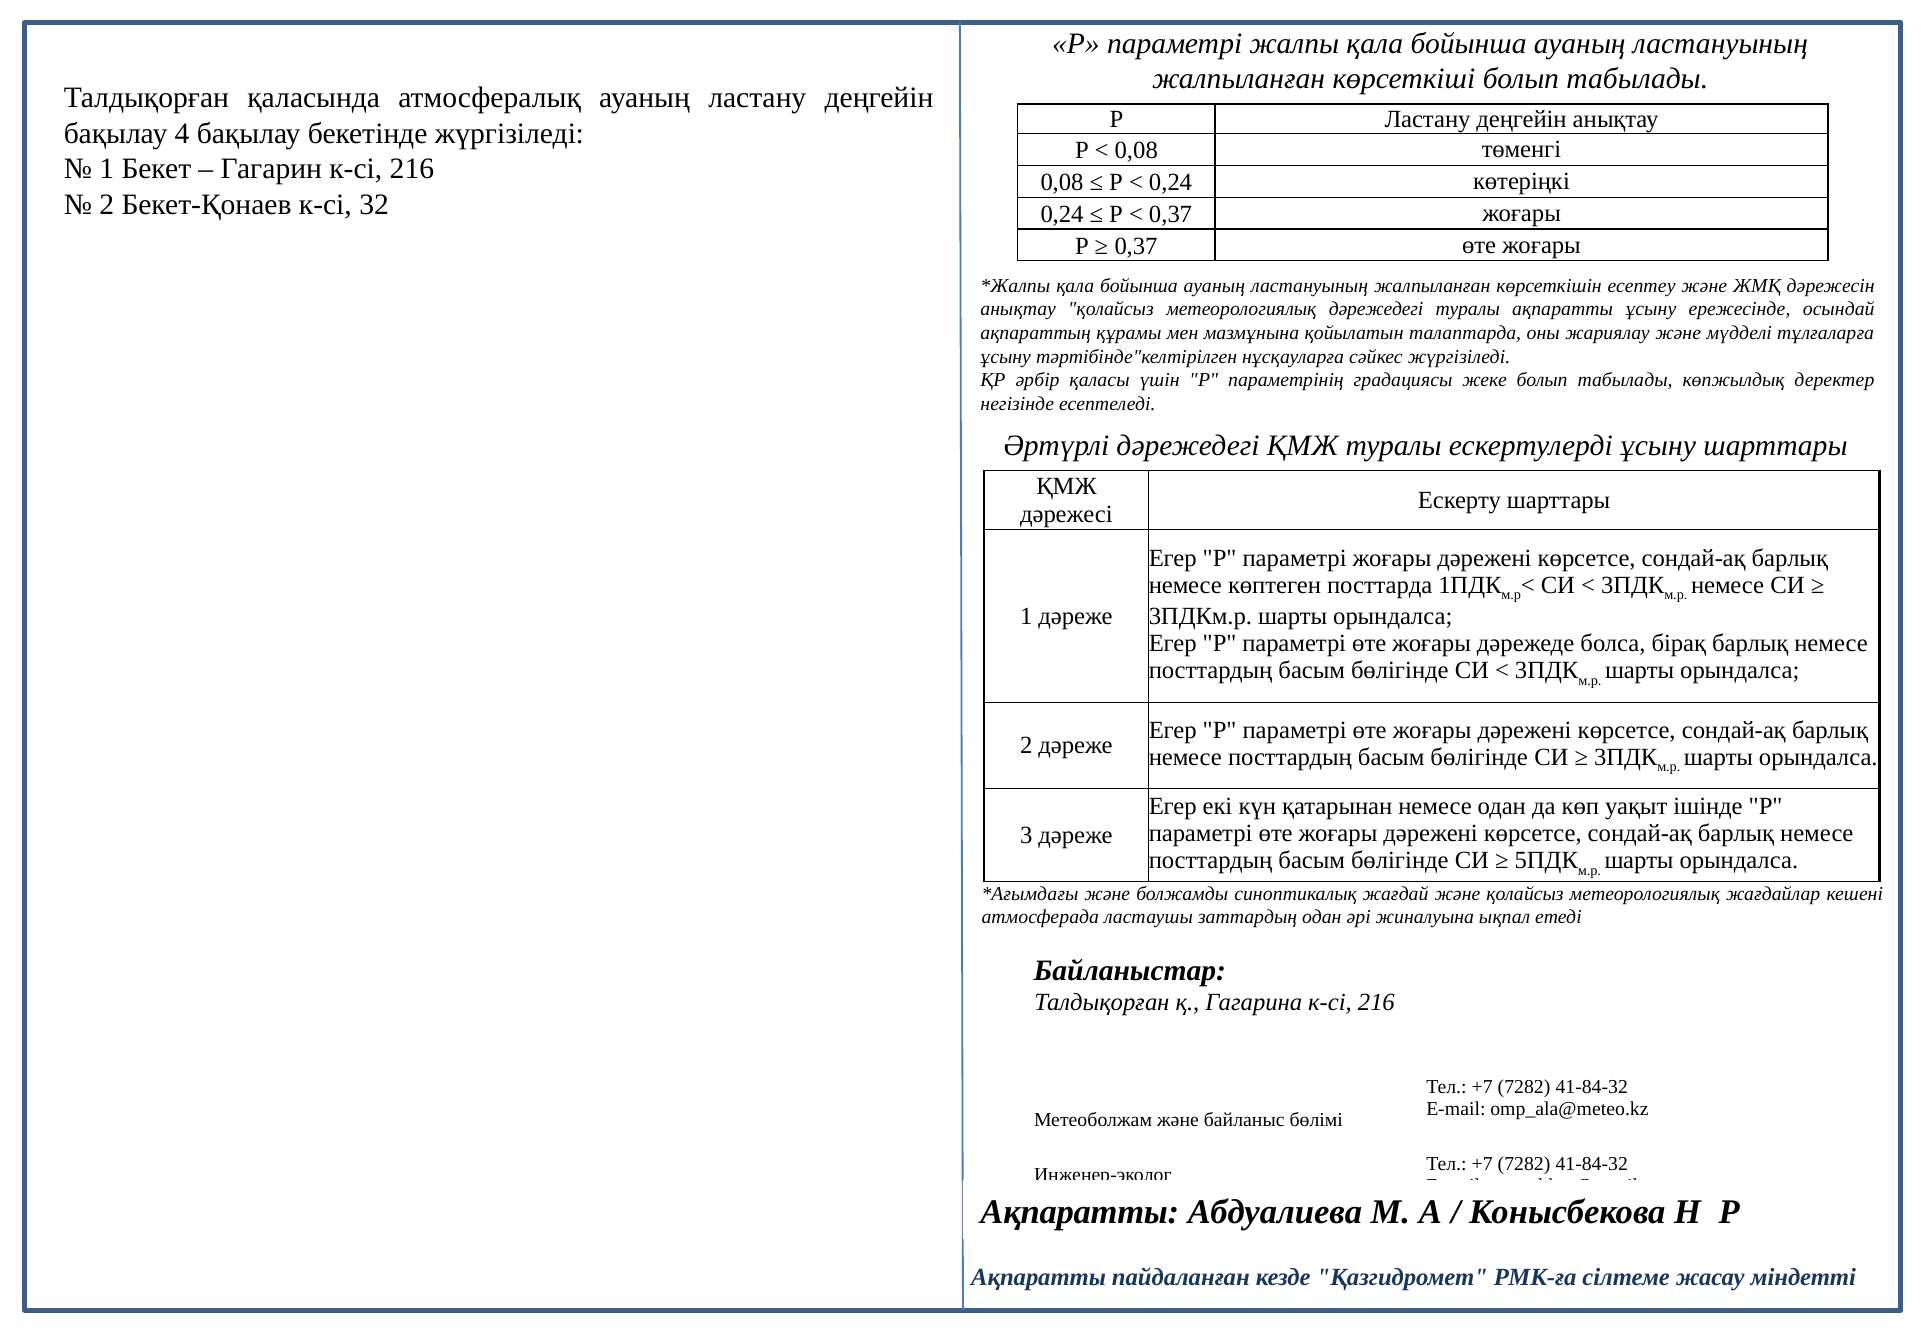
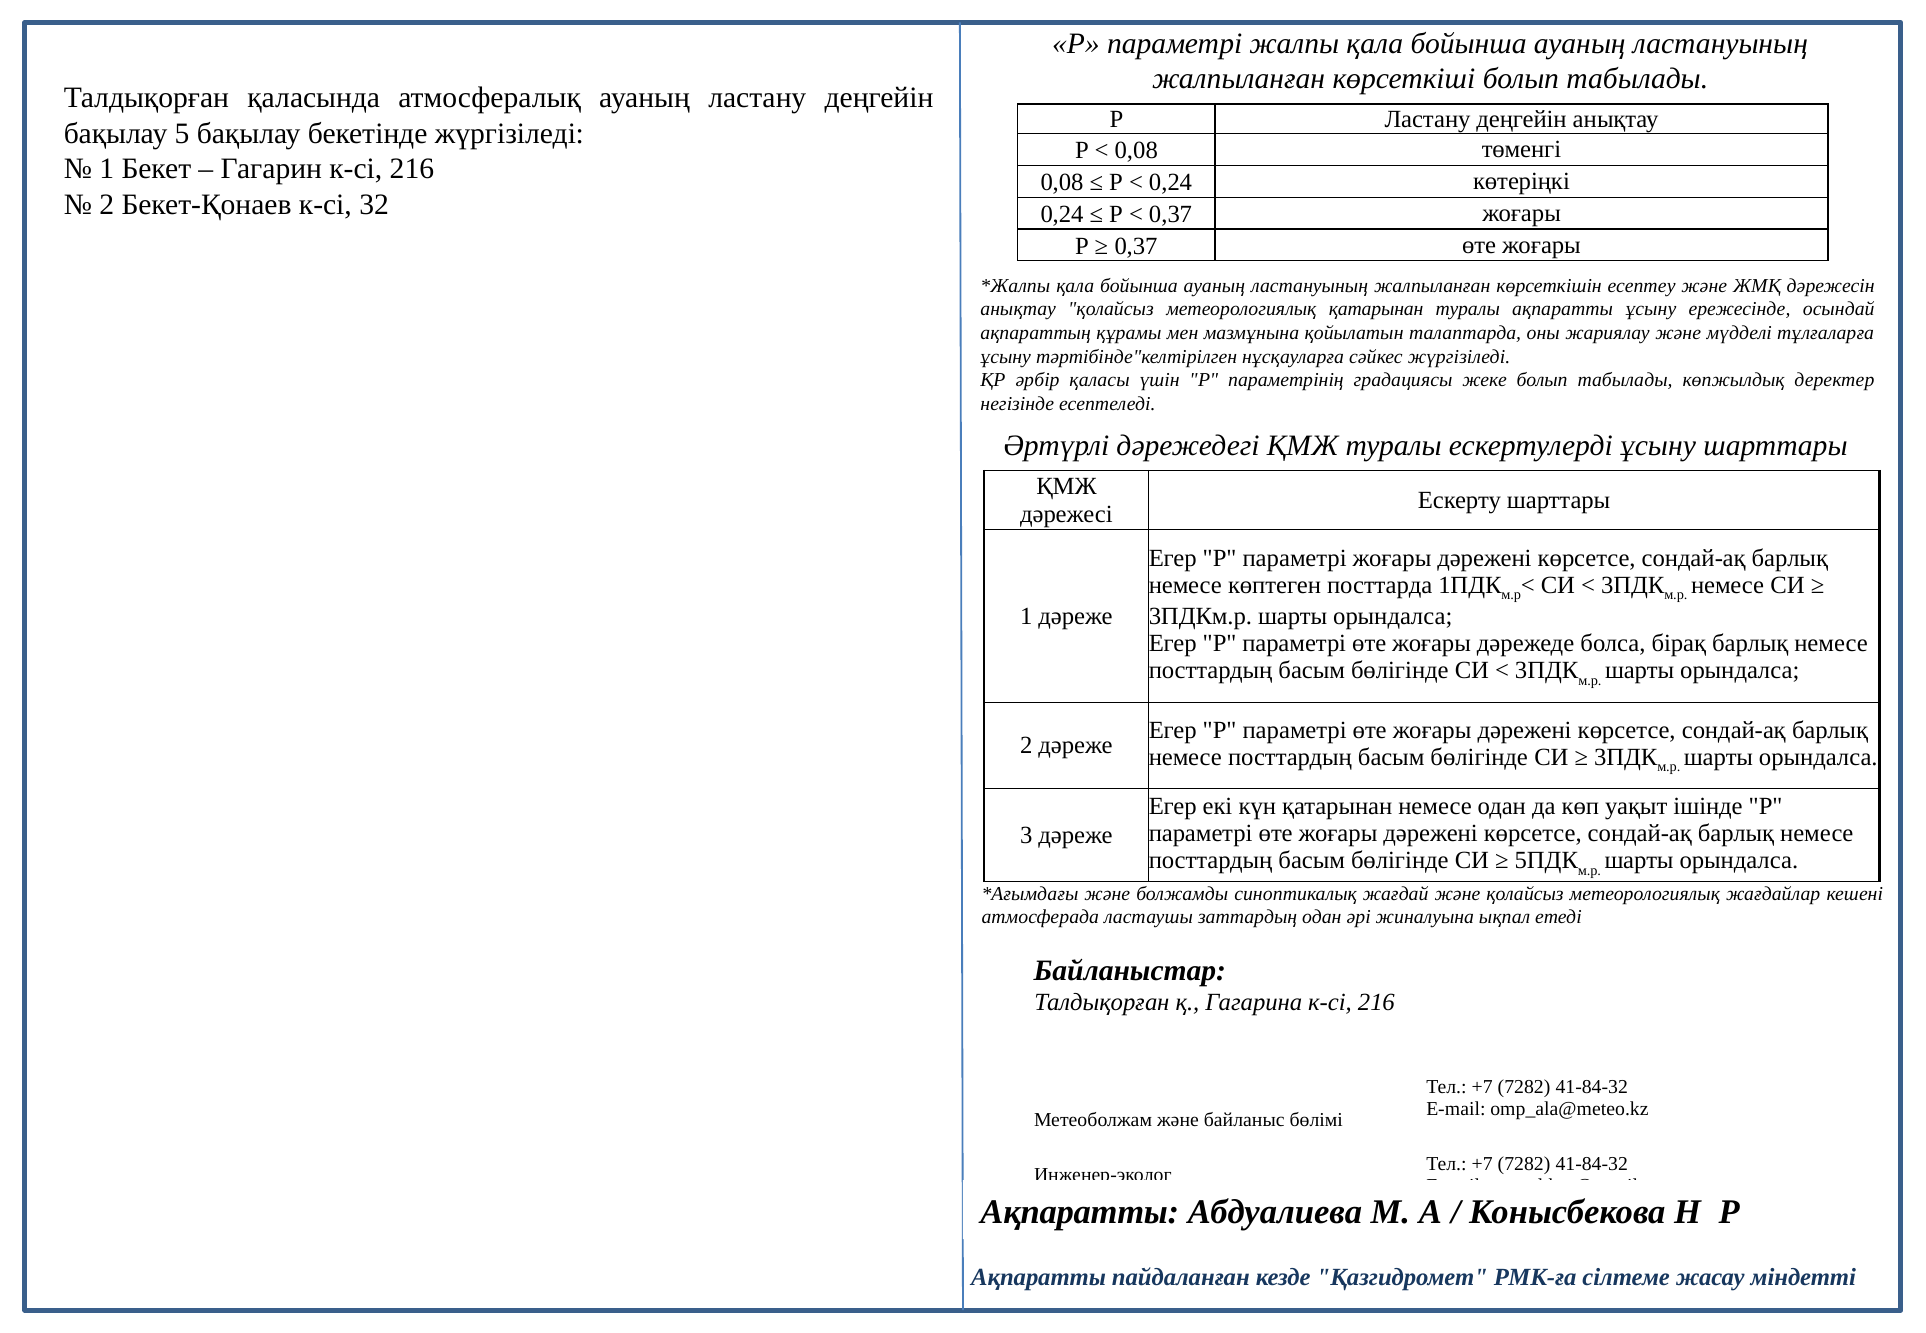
4: 4 -> 5
метеорологиялық дәрежедегі: дәрежедегі -> қатарынан
